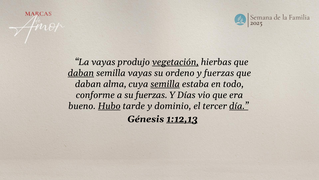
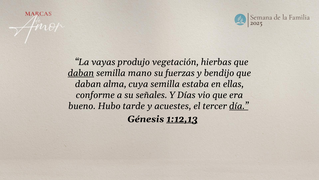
vegetación underline: present -> none
semilla vayas: vayas -> mano
ordeno: ordeno -> fuerzas
y fuerzas: fuerzas -> bendijo
semilla at (165, 84) underline: present -> none
todo: todo -> ellas
su fuerzas: fuerzas -> señales
Hubo underline: present -> none
dominio: dominio -> acuestes
